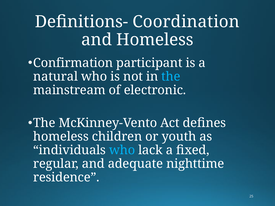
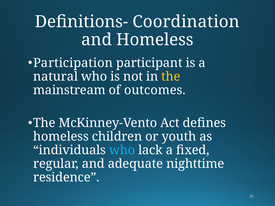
Confirmation: Confirmation -> Participation
the at (171, 77) colour: light blue -> yellow
electronic: electronic -> outcomes
